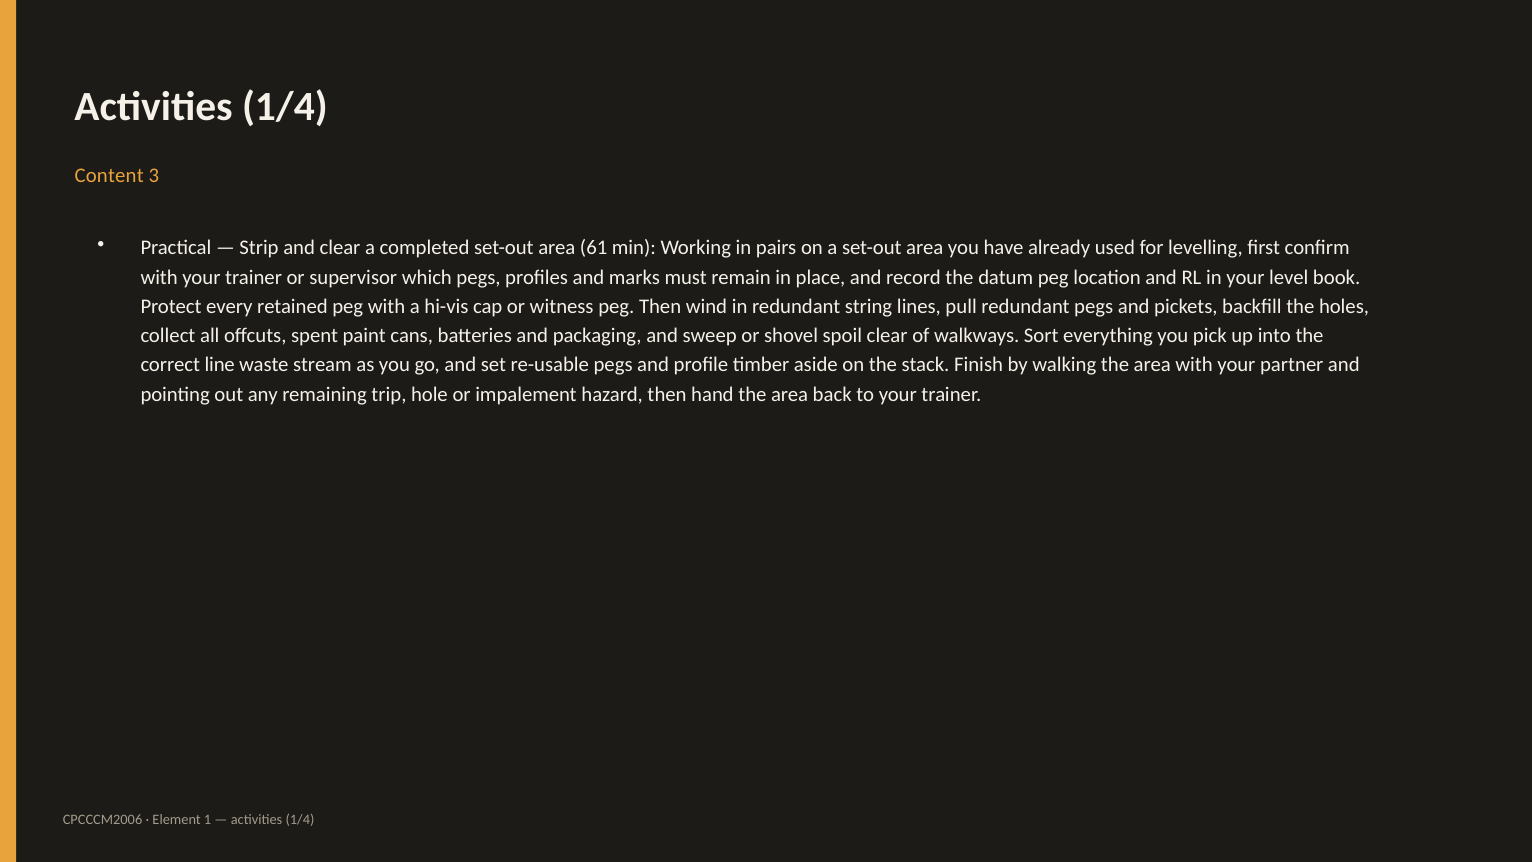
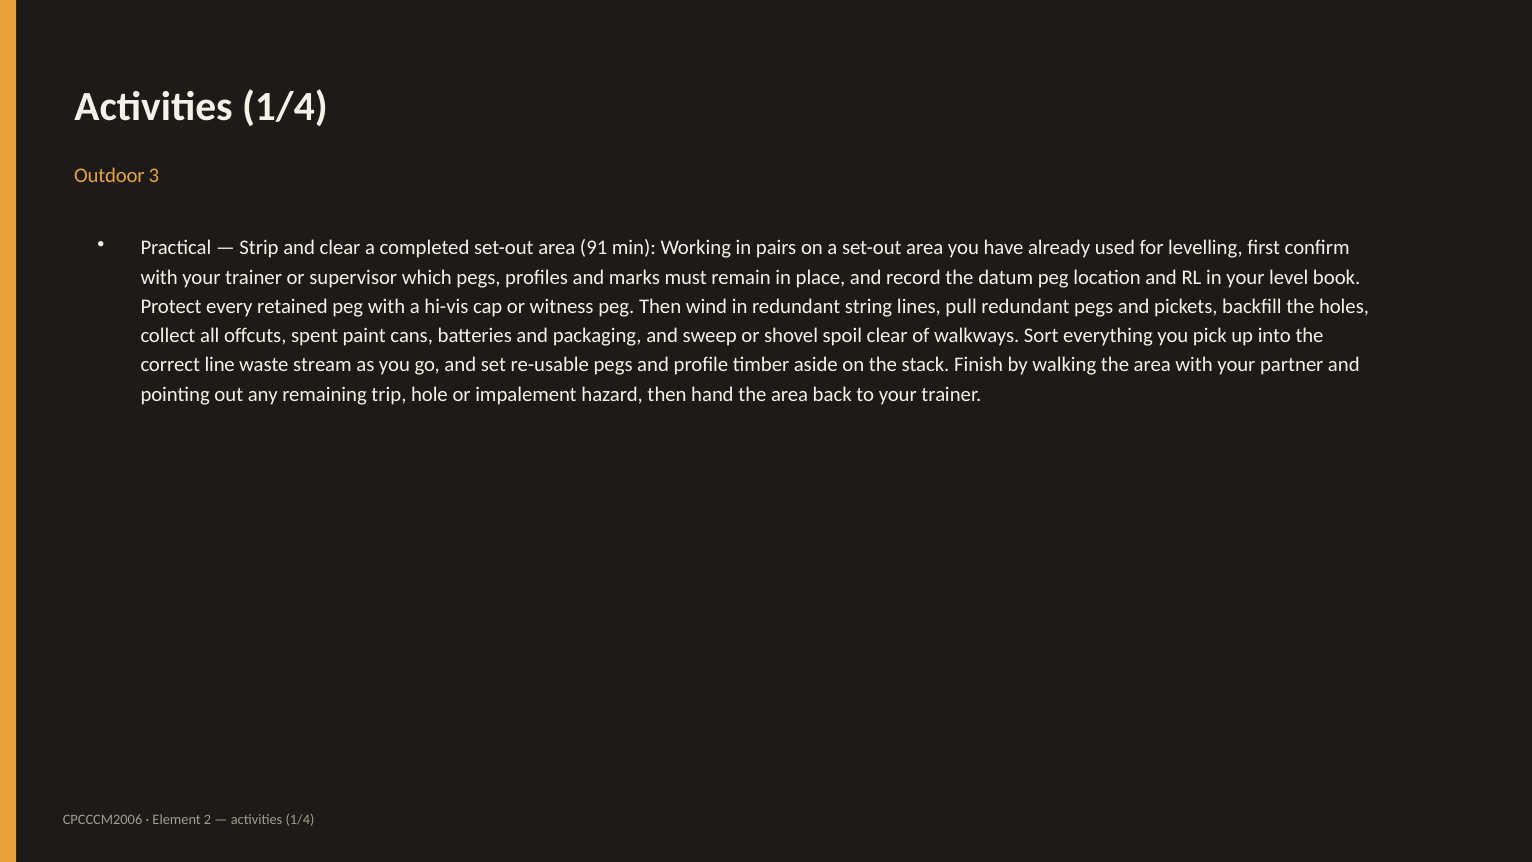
Content: Content -> Outdoor
61: 61 -> 91
1: 1 -> 2
